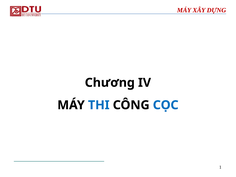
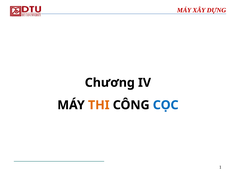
THI colour: blue -> orange
